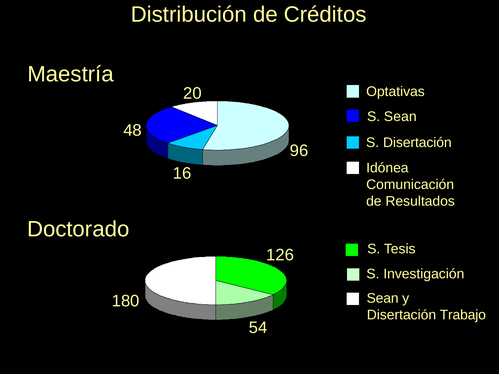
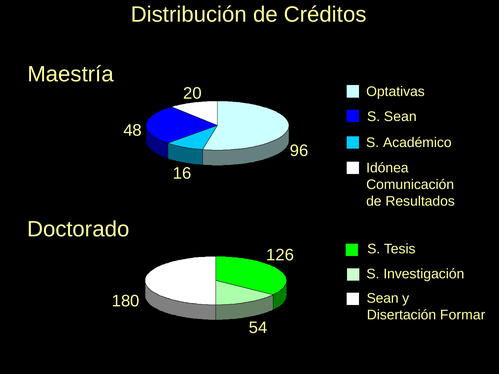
S Disertación: Disertación -> Académico
Trabajo: Trabajo -> Formar
